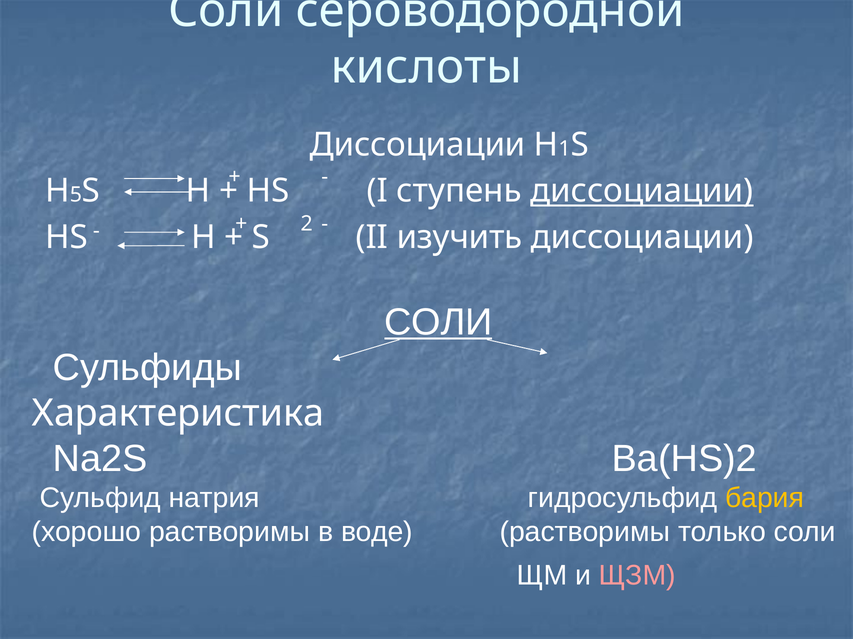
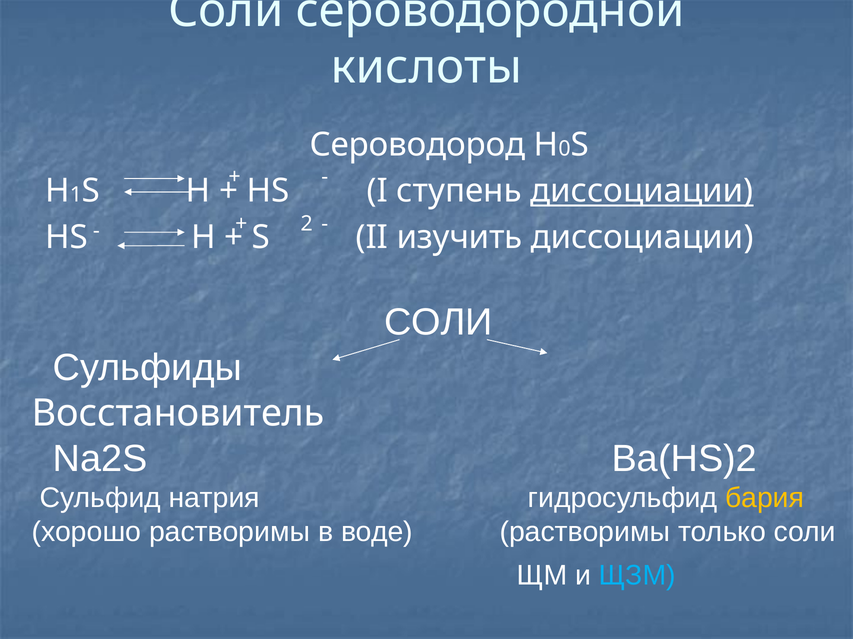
Диссоциации at (418, 145): Диссоциации -> Сероводород
1: 1 -> 0
5: 5 -> 1
СОЛИ at (438, 323) underline: present -> none
Характеристика: Характеристика -> Восстановитель
ЩЗМ colour: pink -> light blue
